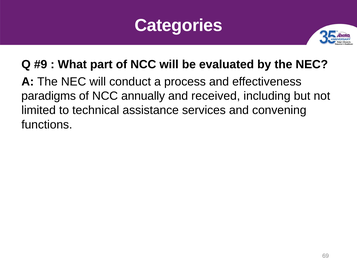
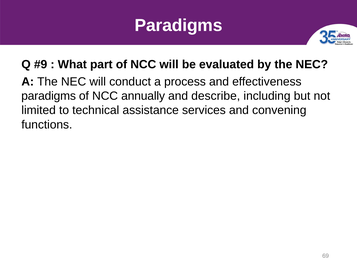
Categories at (179, 25): Categories -> Paradigms
received: received -> describe
